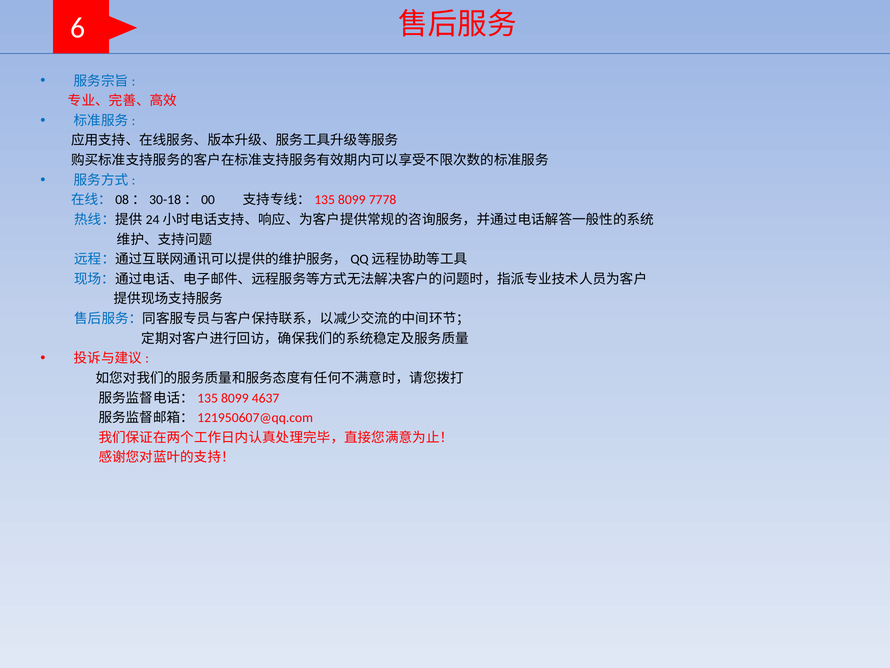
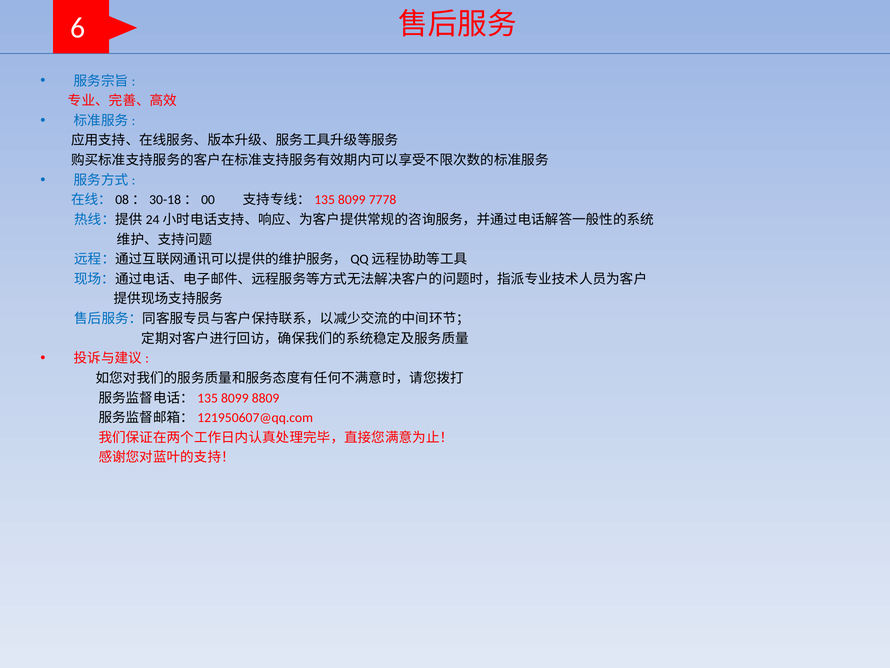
4637: 4637 -> 8809
